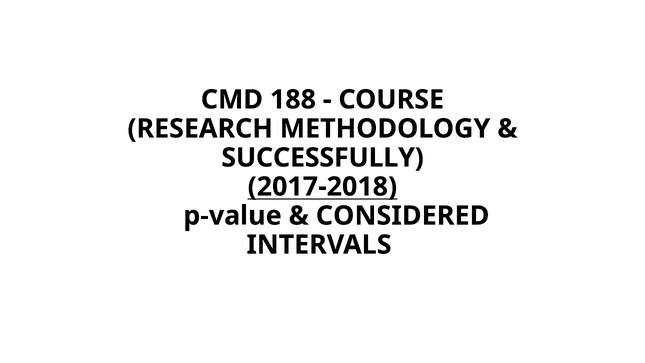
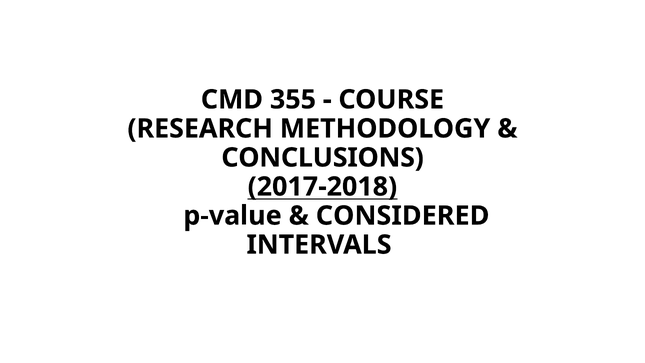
188: 188 -> 355
SUCCESSFULLY: SUCCESSFULLY -> CONCLUSIONS
